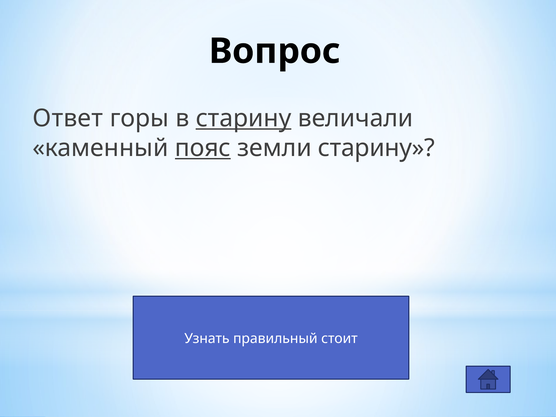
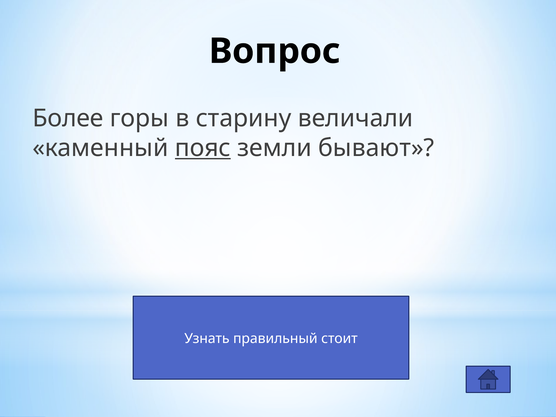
Ответ: Ответ -> Более
старину at (244, 118) underline: present -> none
земли старину: старину -> бывают
